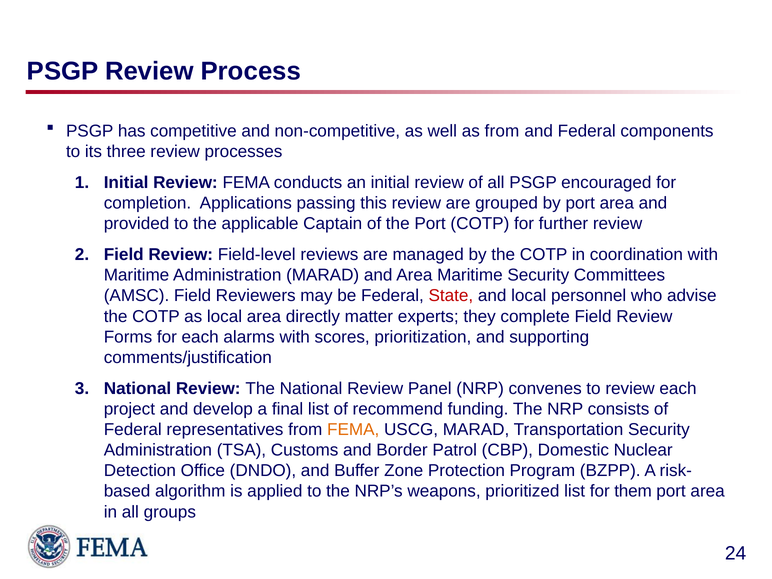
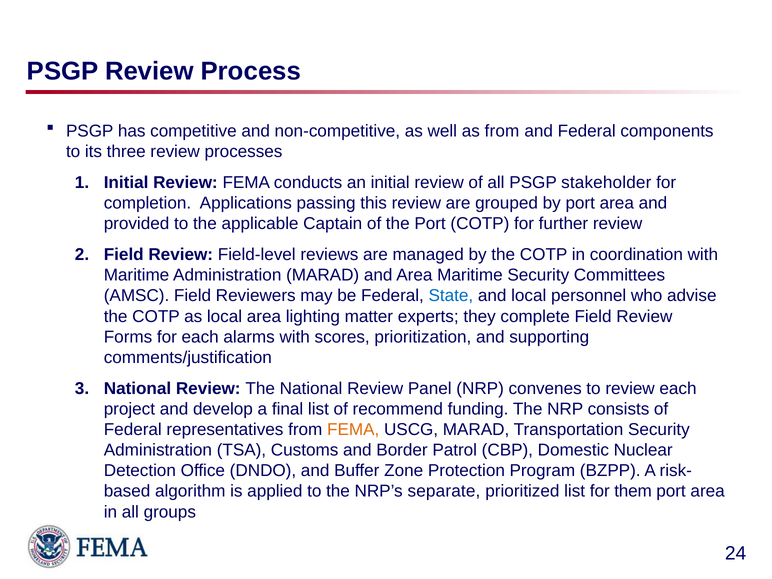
encouraged: encouraged -> stakeholder
State colour: red -> blue
directly: directly -> lighting
weapons: weapons -> separate
